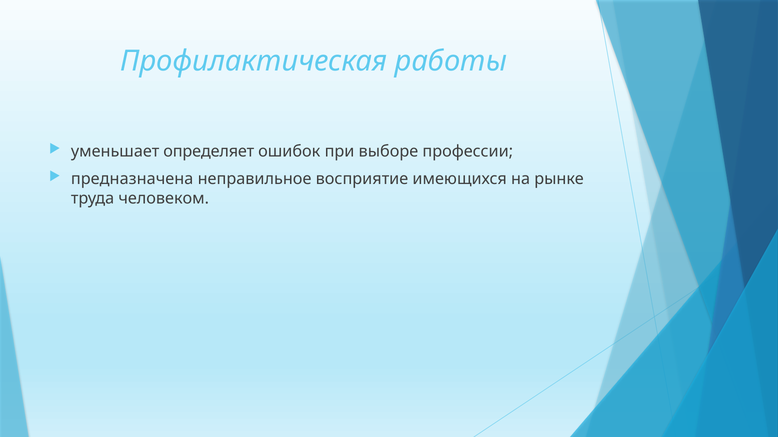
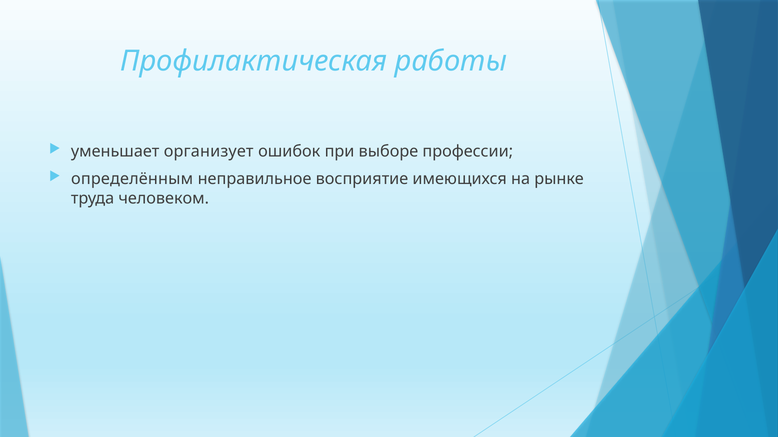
определяет: определяет -> организует
предназначена: предназначена -> определённым
